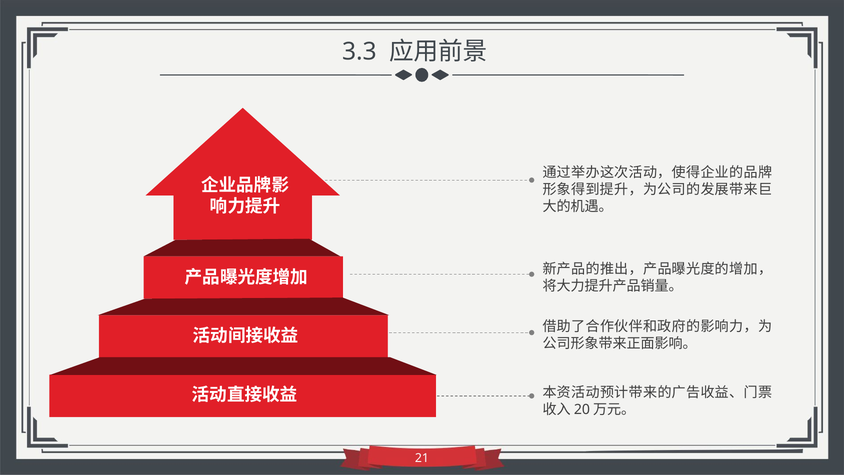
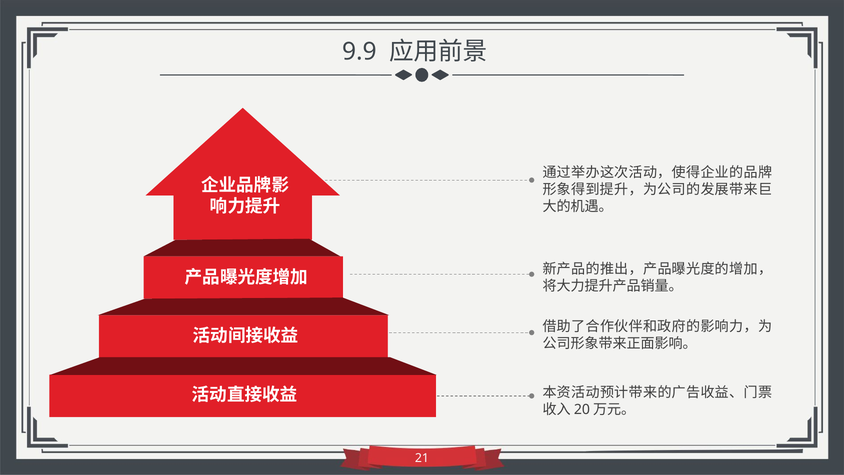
3.3: 3.3 -> 9.9
